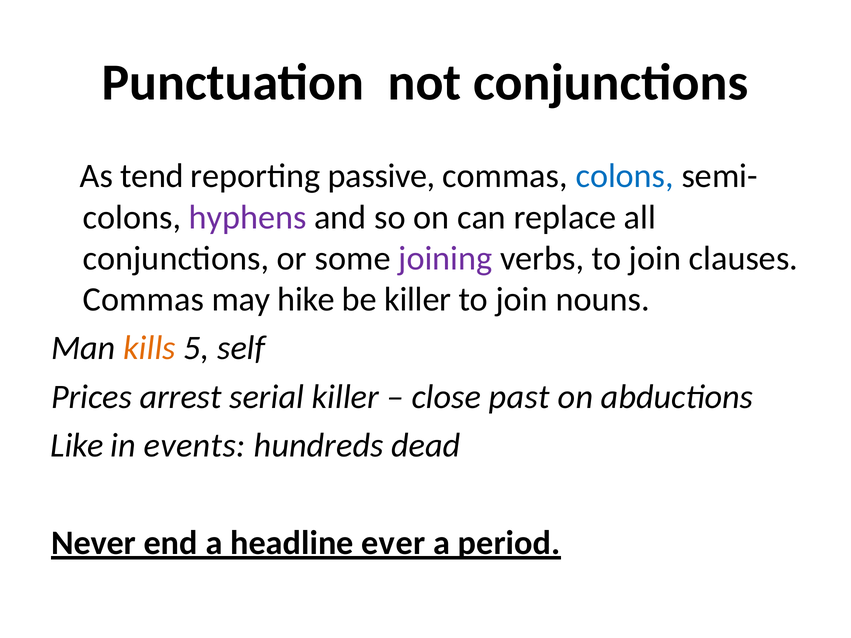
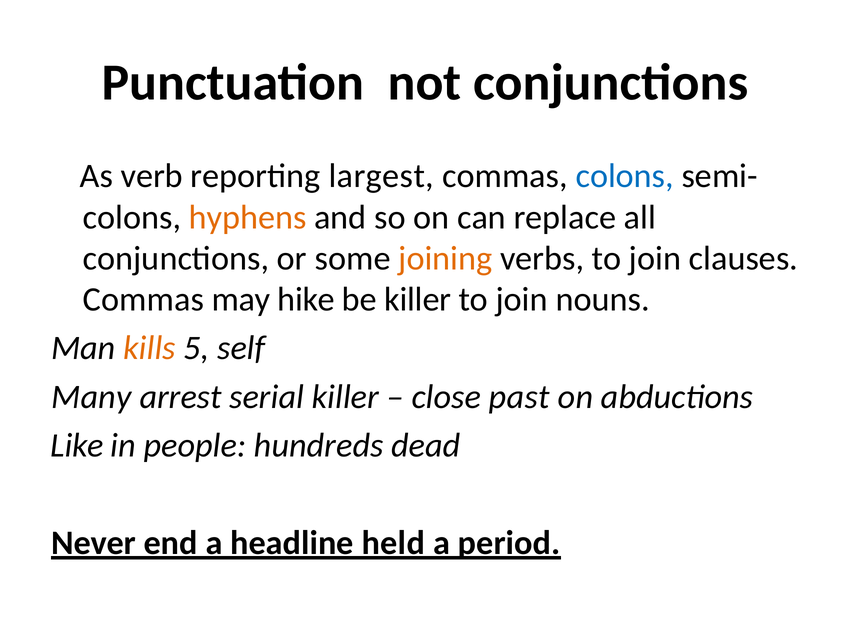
tend: tend -> verb
passive: passive -> largest
hyphens colour: purple -> orange
joining colour: purple -> orange
Prices: Prices -> Many
events: events -> people
ever: ever -> held
